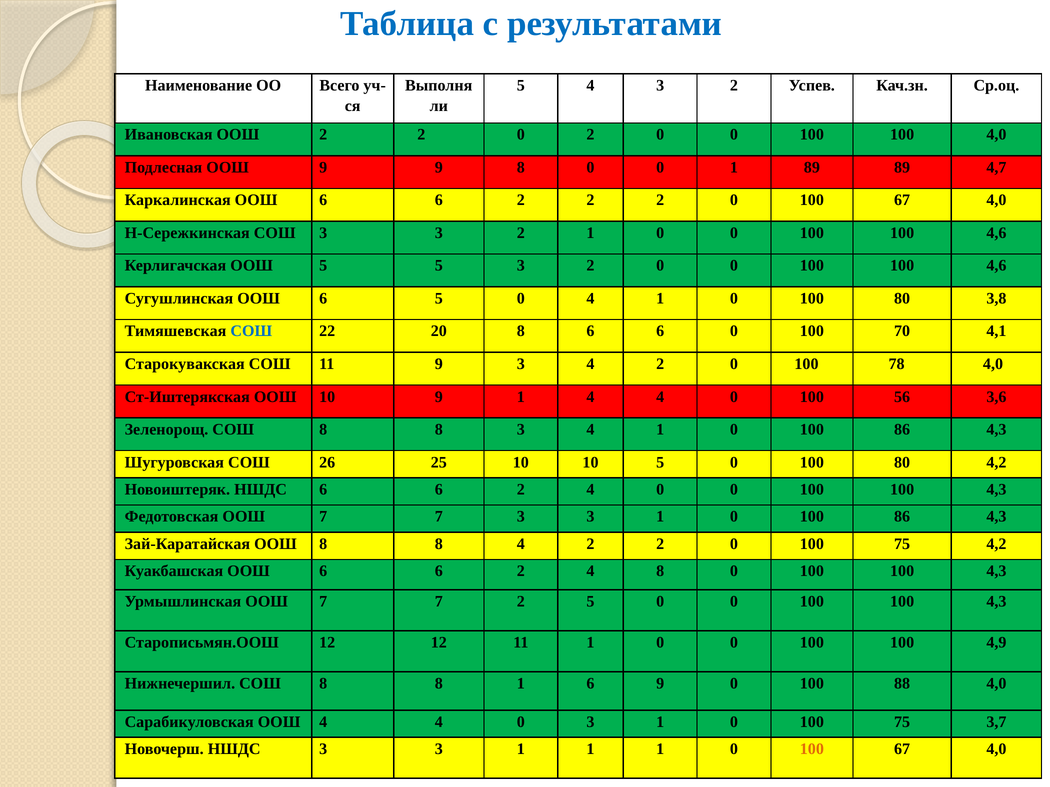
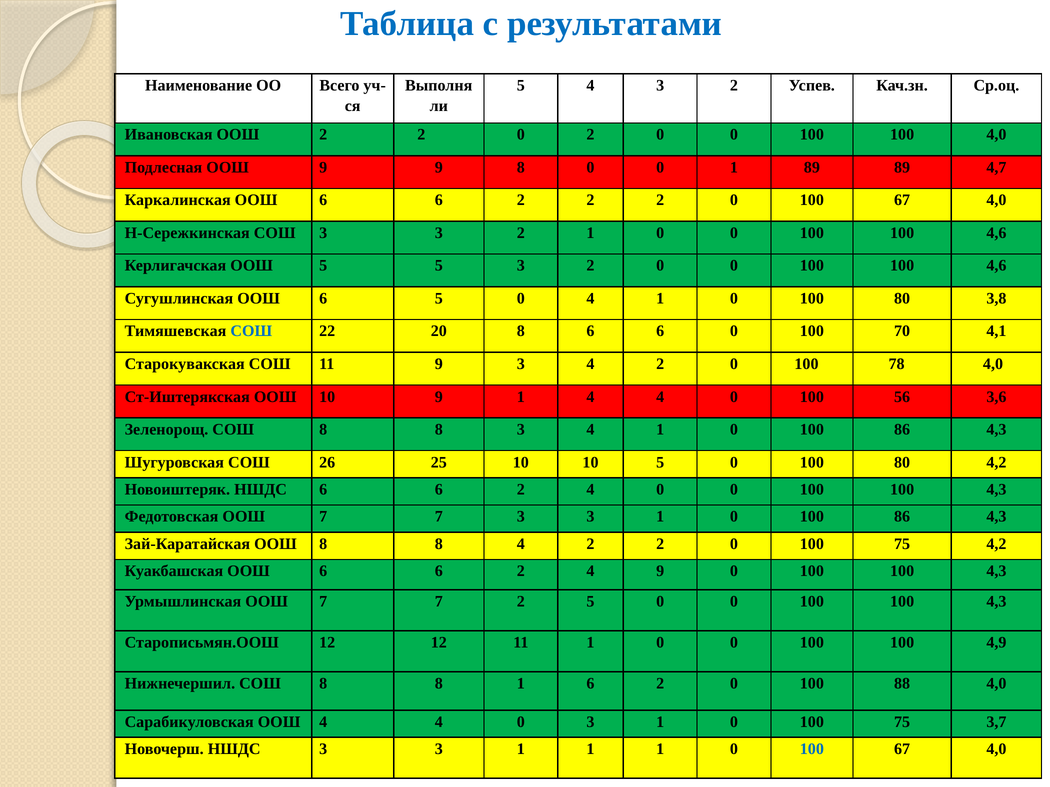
4 8: 8 -> 9
1 6 9: 9 -> 2
100 at (812, 749) colour: orange -> blue
